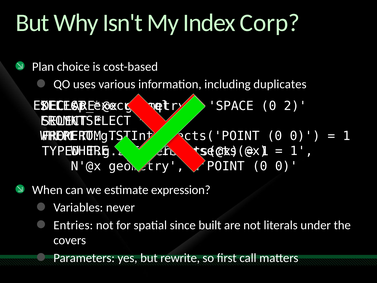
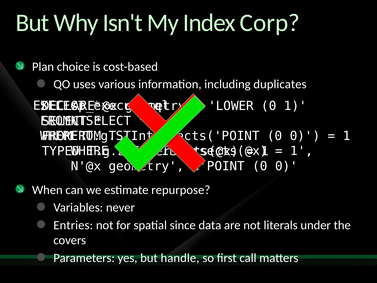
SPACE: SPACE -> LOWER
0 2: 2 -> 1
expression: expression -> repurpose
built: built -> data
rewrite: rewrite -> handle
